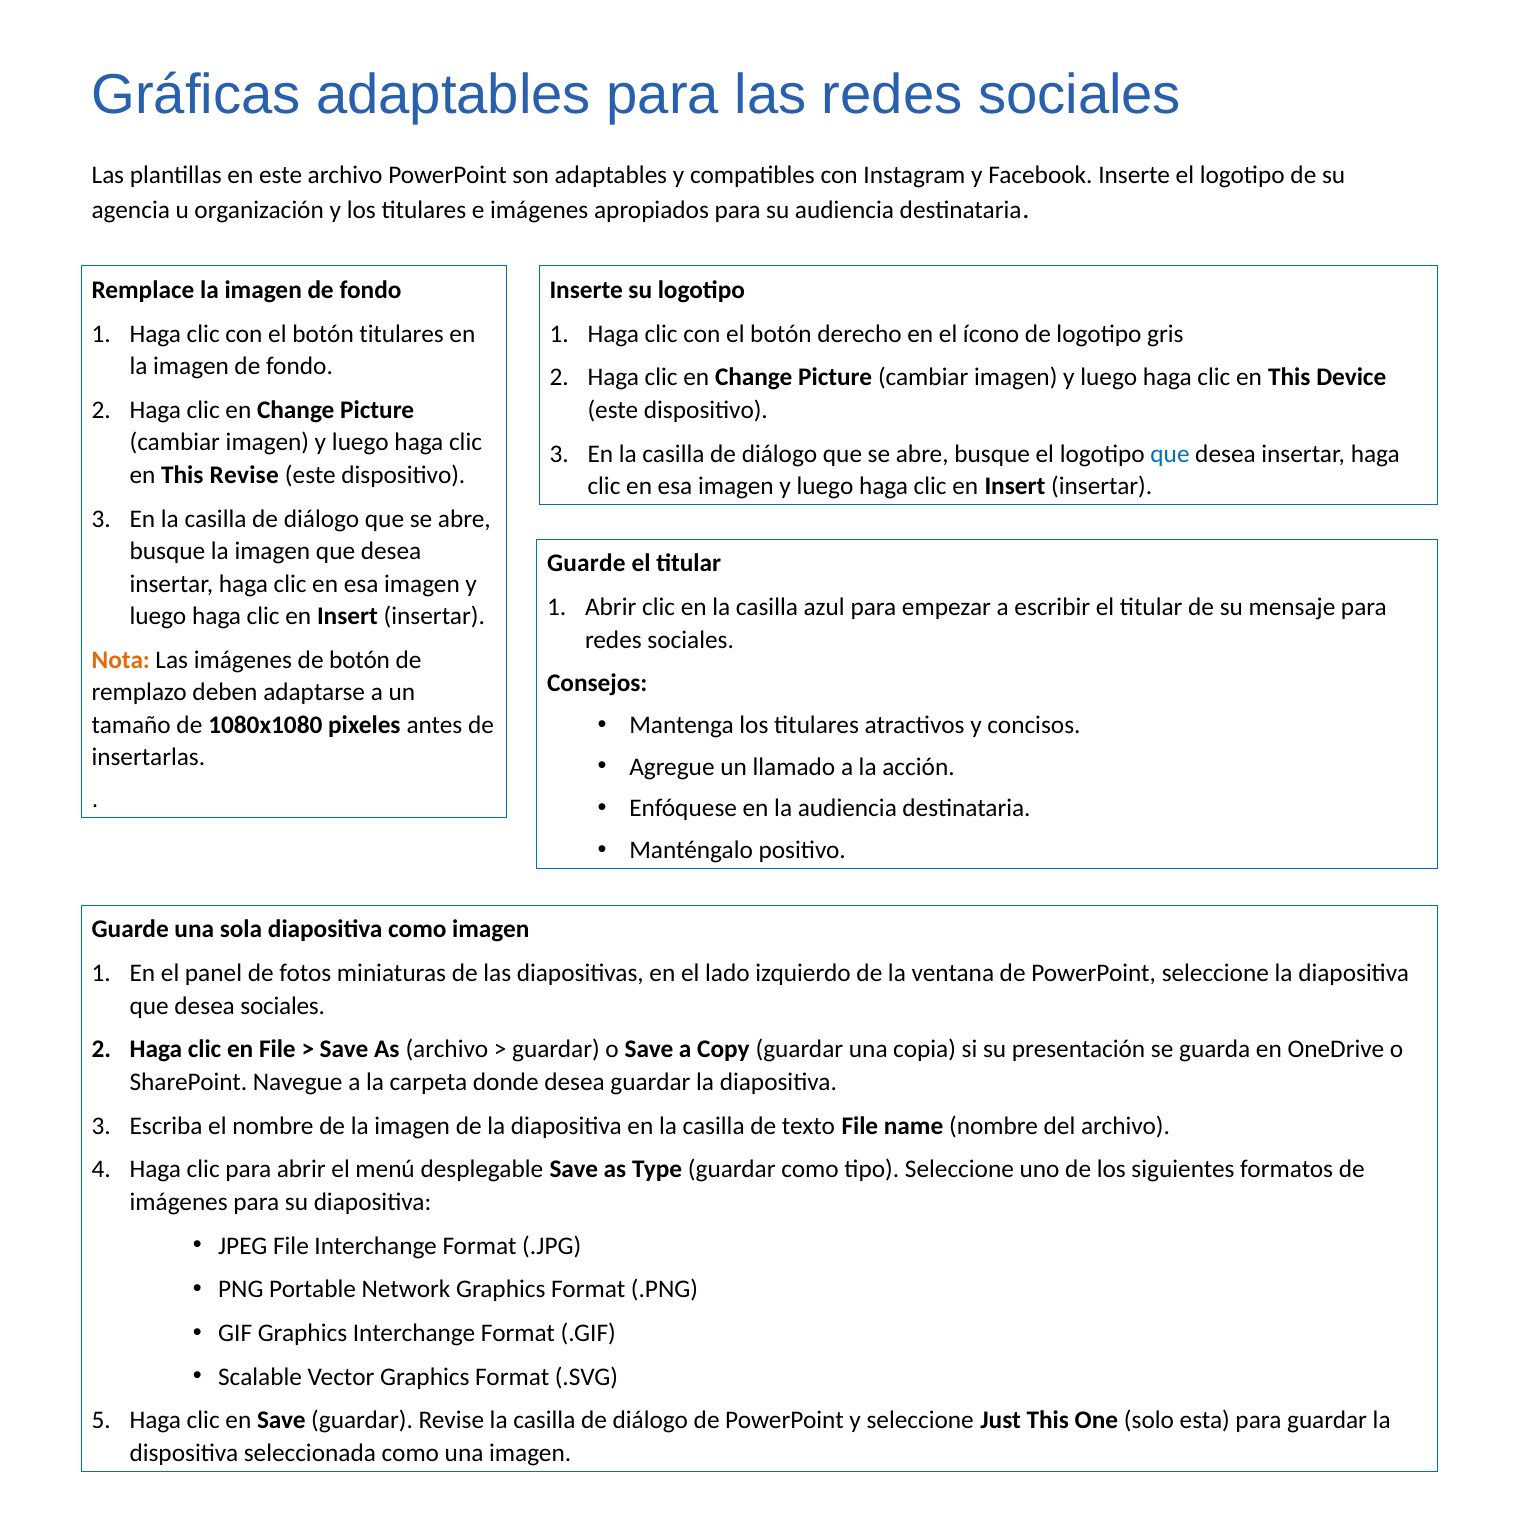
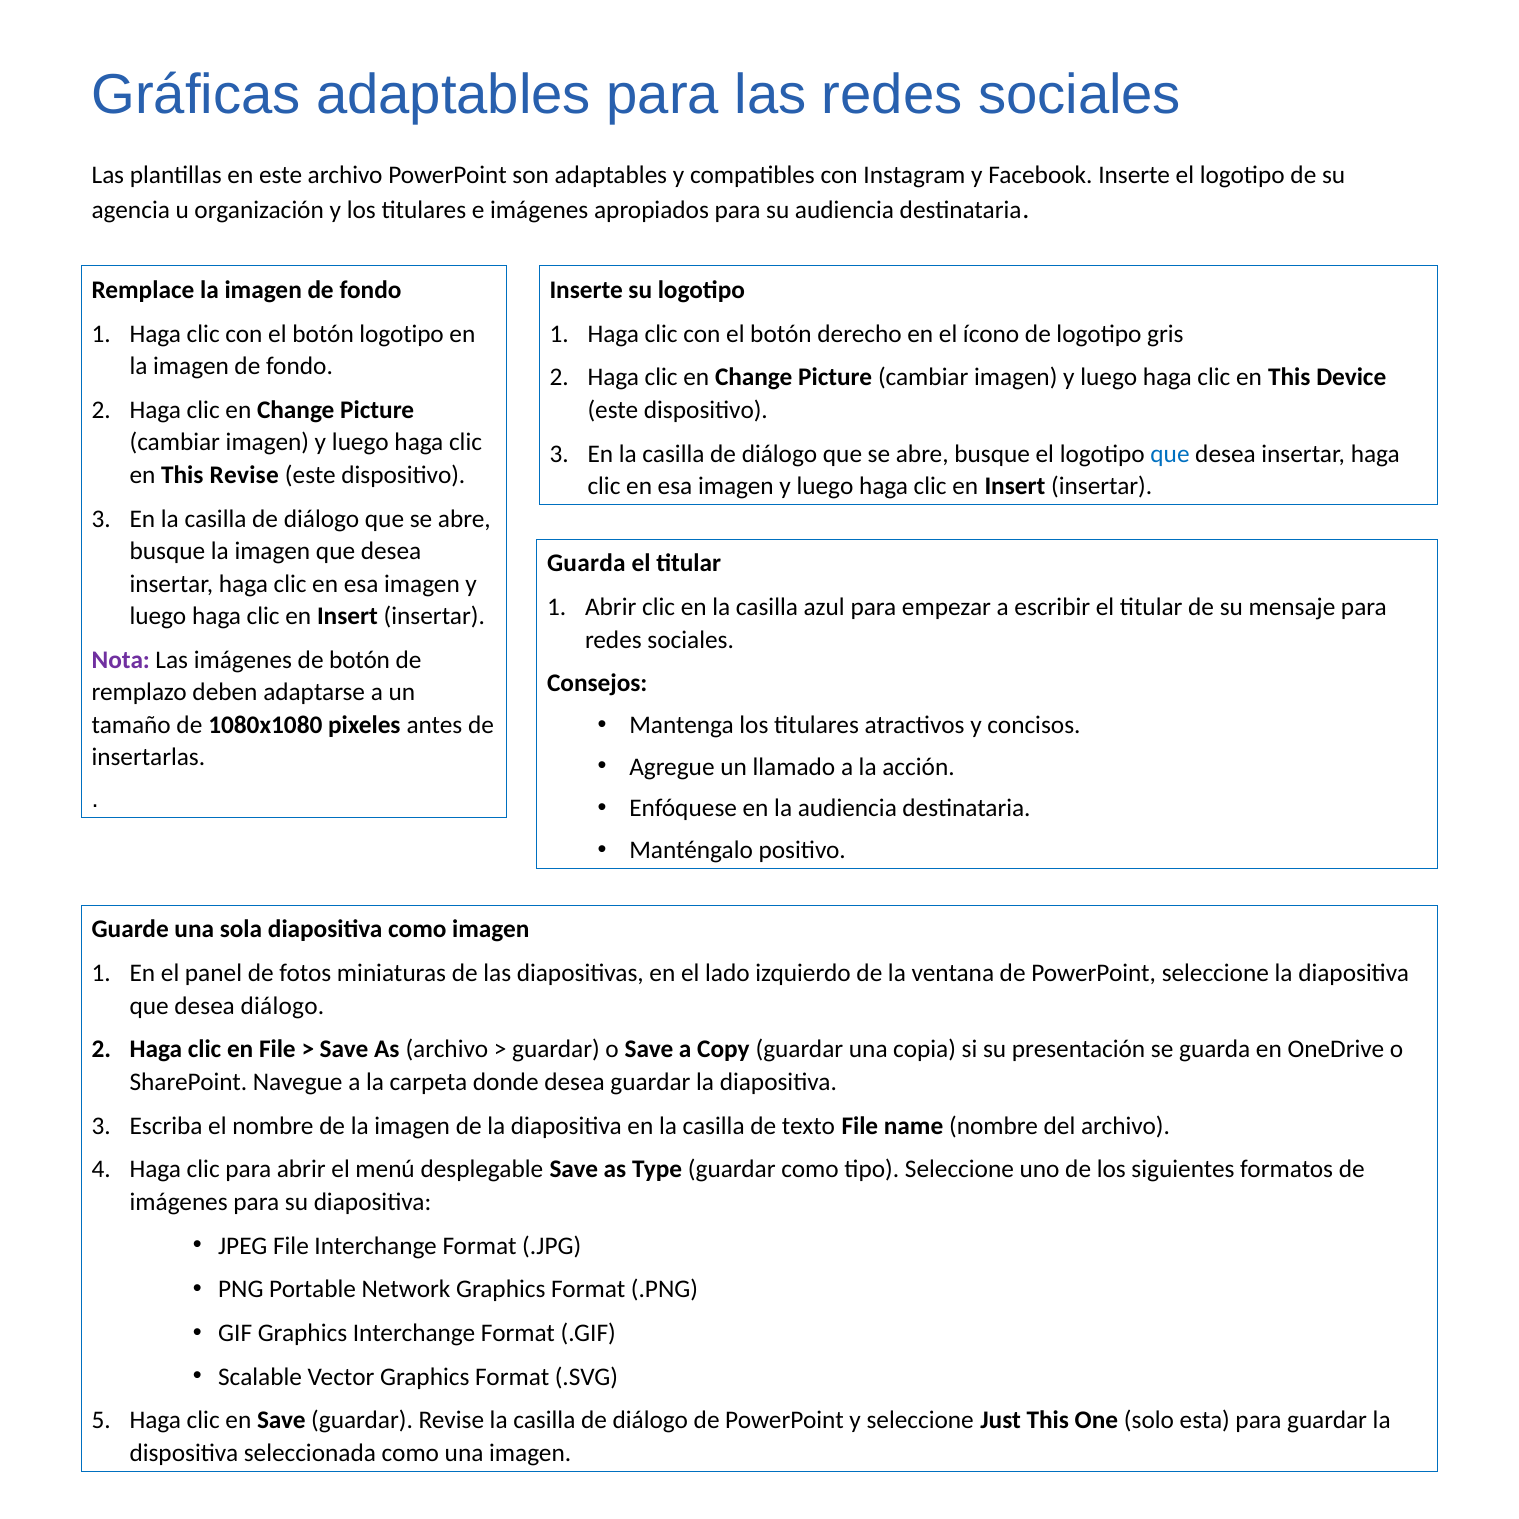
botón titulares: titulares -> logotipo
Guarde at (586, 564): Guarde -> Guarda
Nota colour: orange -> purple
desea sociales: sociales -> diálogo
